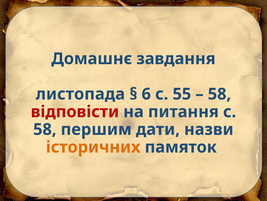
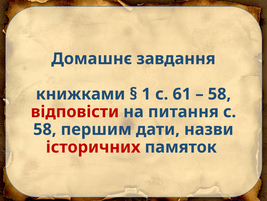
листопада: листопада -> книжками
6: 6 -> 1
55: 55 -> 61
історичних colour: orange -> red
